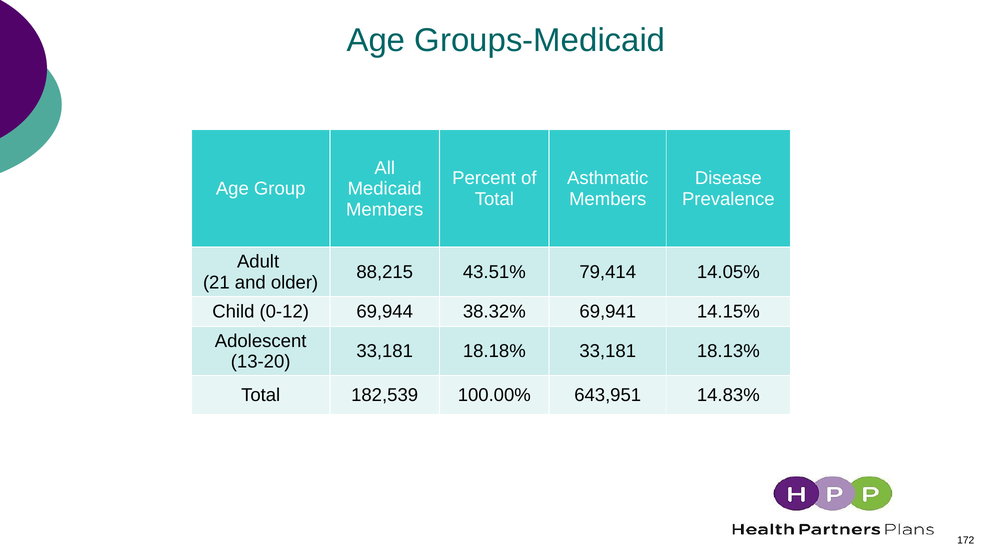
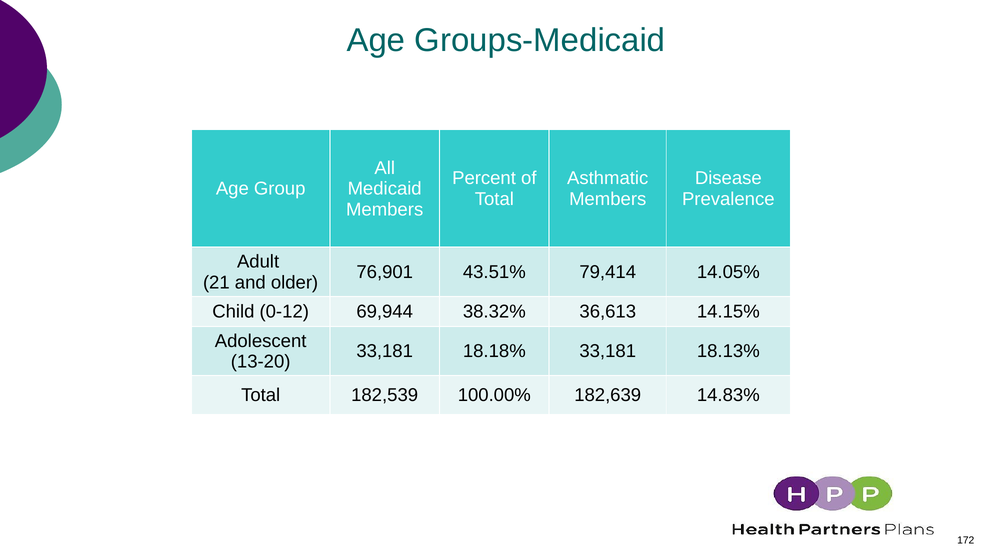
88,215: 88,215 -> 76,901
69,941: 69,941 -> 36,613
643,951: 643,951 -> 182,639
